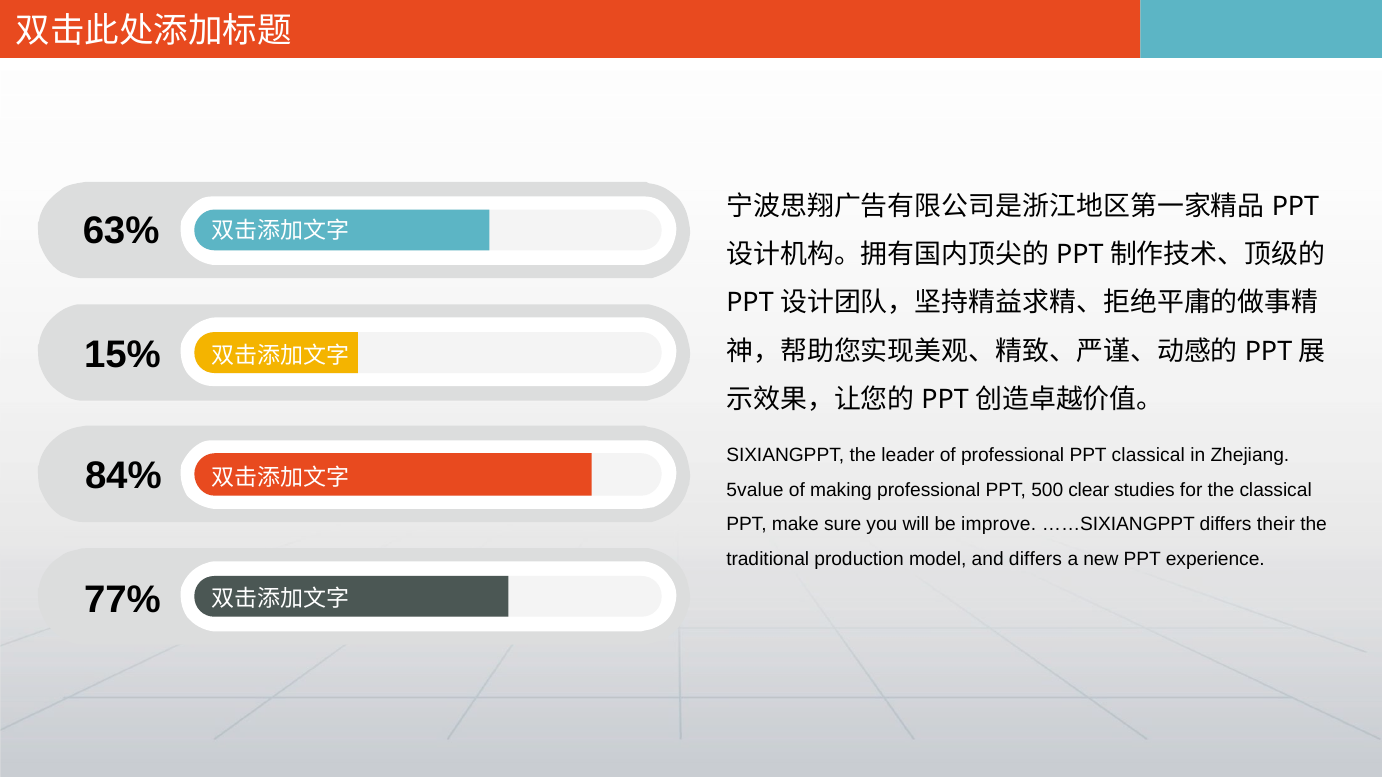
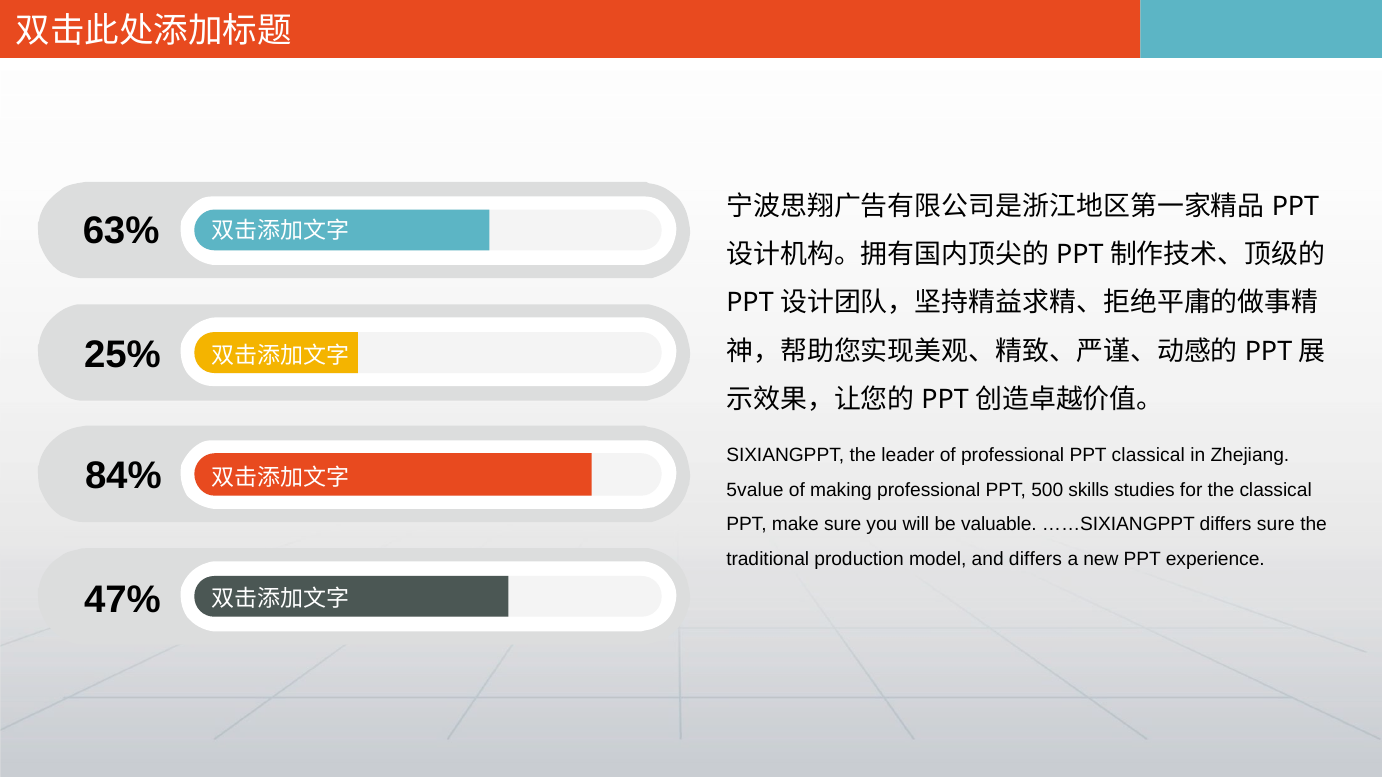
15%: 15% -> 25%
clear: clear -> skills
improve: improve -> valuable
differs their: their -> sure
77%: 77% -> 47%
